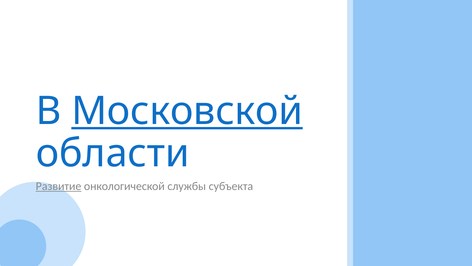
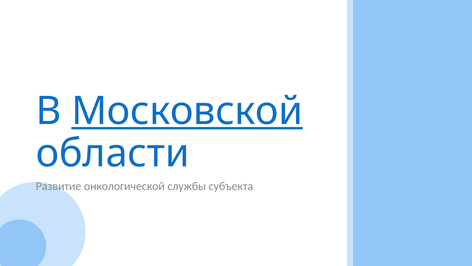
Развитие underline: present -> none
